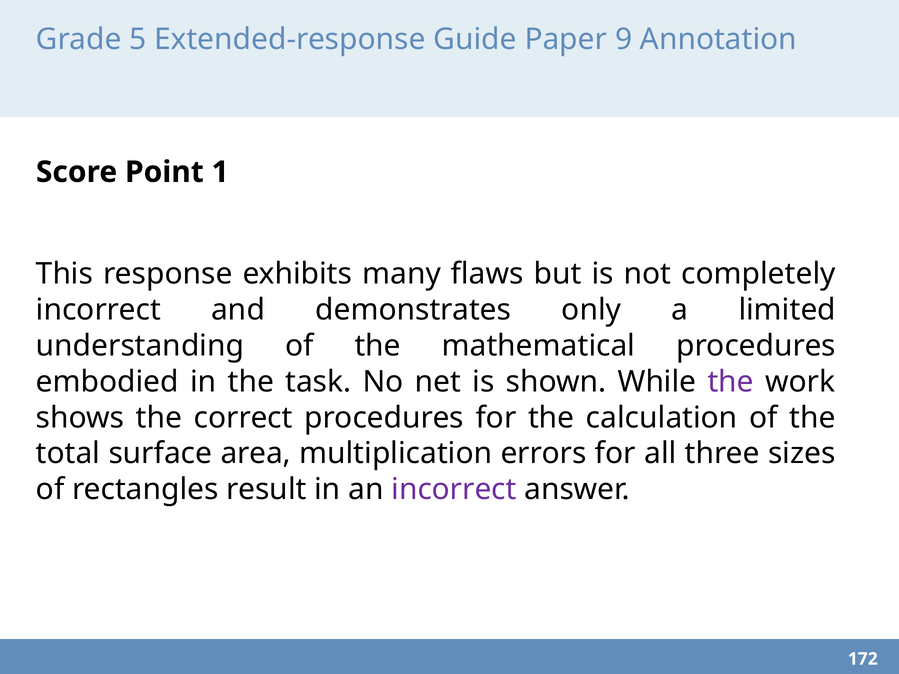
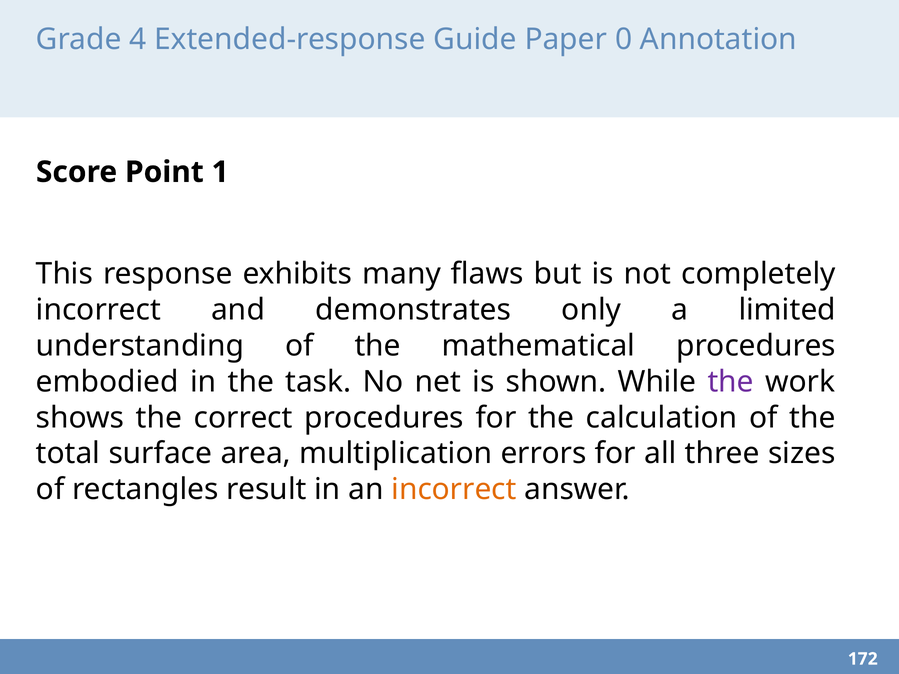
5: 5 -> 4
9: 9 -> 0
incorrect at (454, 490) colour: purple -> orange
